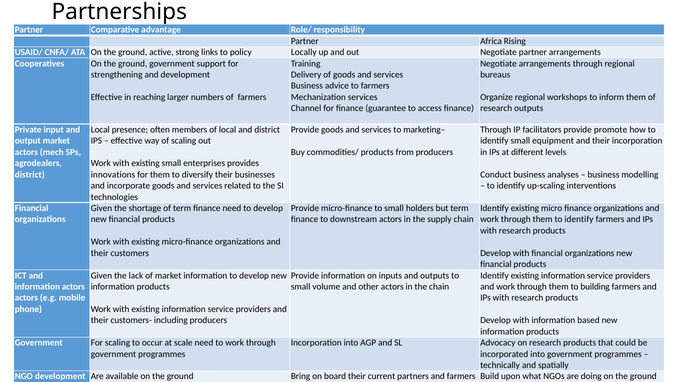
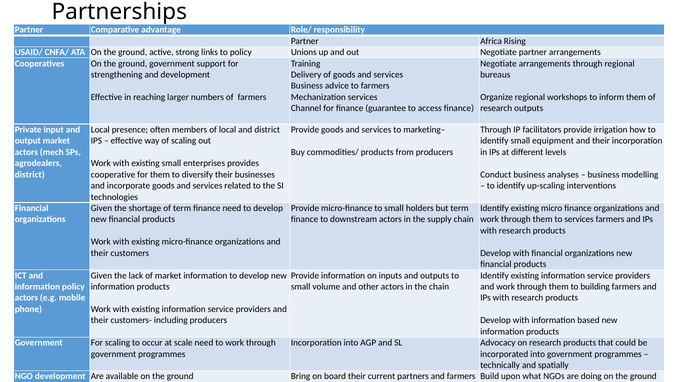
Locally: Locally -> Unions
promote: promote -> irrigation
innovations: innovations -> cooperative
them to identify: identify -> services
information actors: actors -> policy
